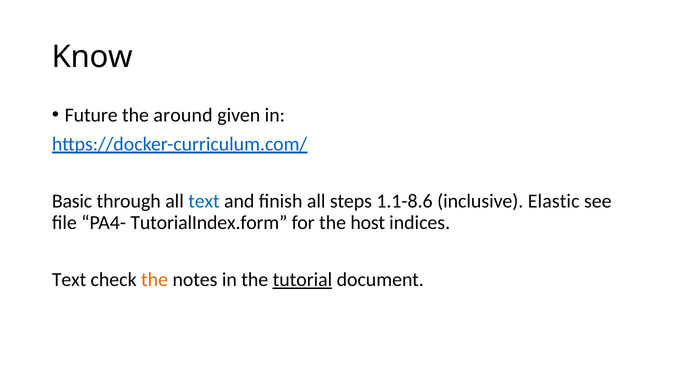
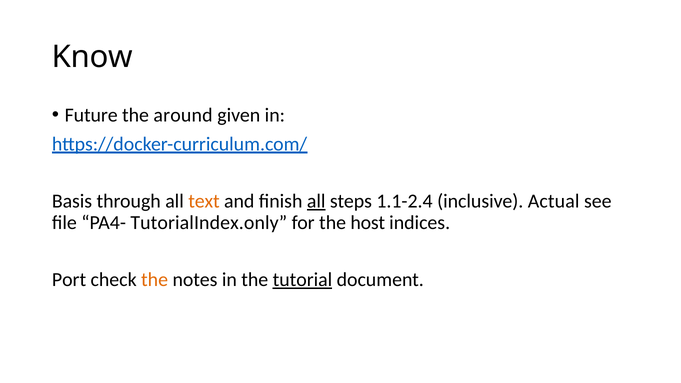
Basic: Basic -> Basis
text at (204, 201) colour: blue -> orange
all at (316, 201) underline: none -> present
1.1-8.6: 1.1-8.6 -> 1.1-2.4
Elastic: Elastic -> Actual
TutorialIndex.form: TutorialIndex.form -> TutorialIndex.only
Text at (69, 280): Text -> Port
